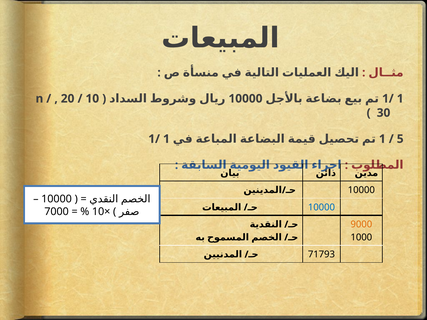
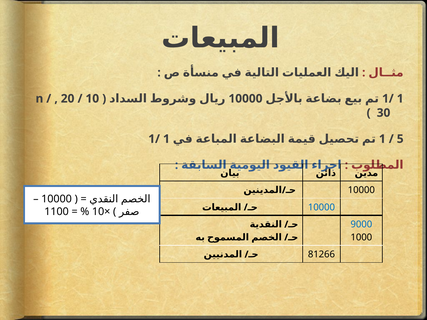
7000: 7000 -> 1100
9000 colour: orange -> blue
71793: 71793 -> 81266
